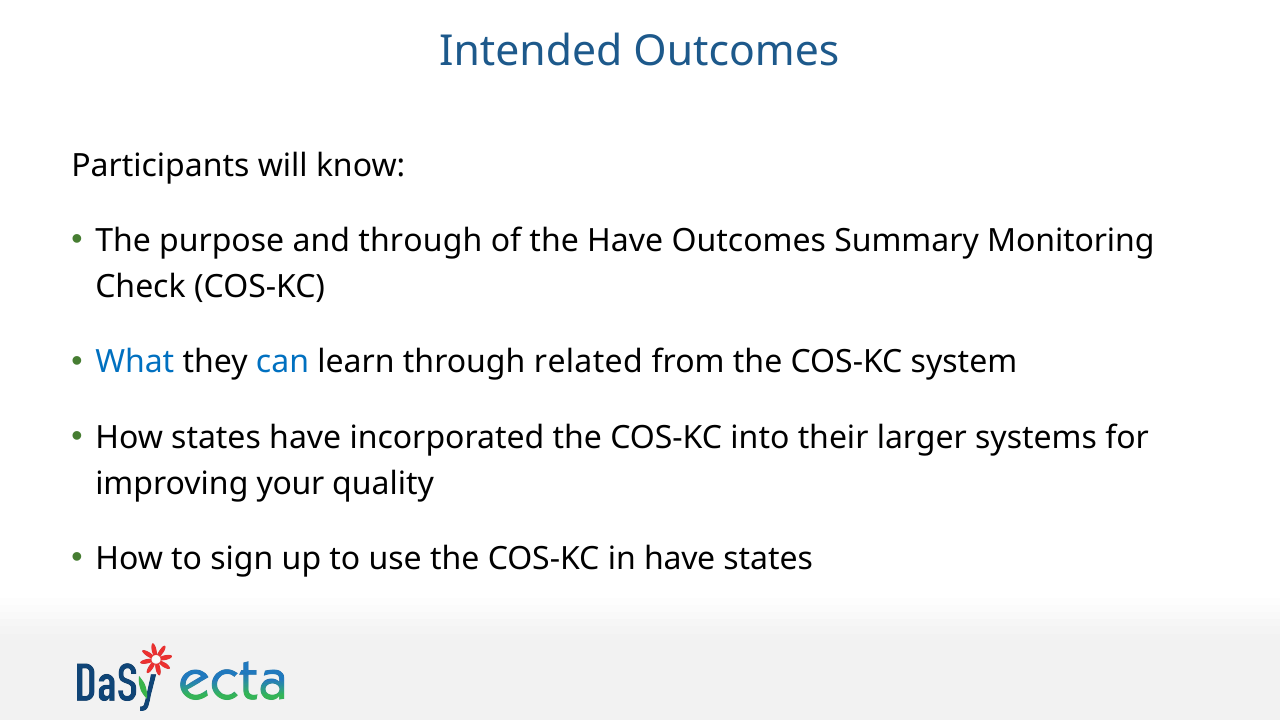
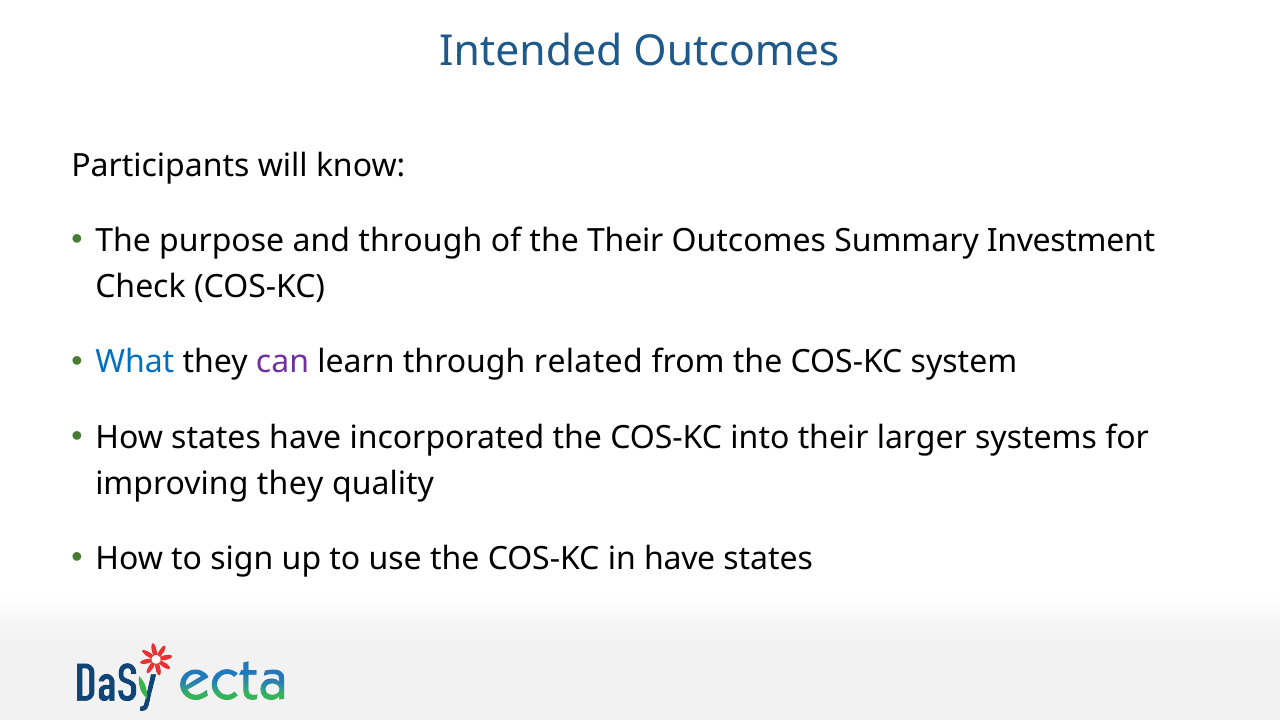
the Have: Have -> Their
Monitoring: Monitoring -> Investment
can colour: blue -> purple
improving your: your -> they
